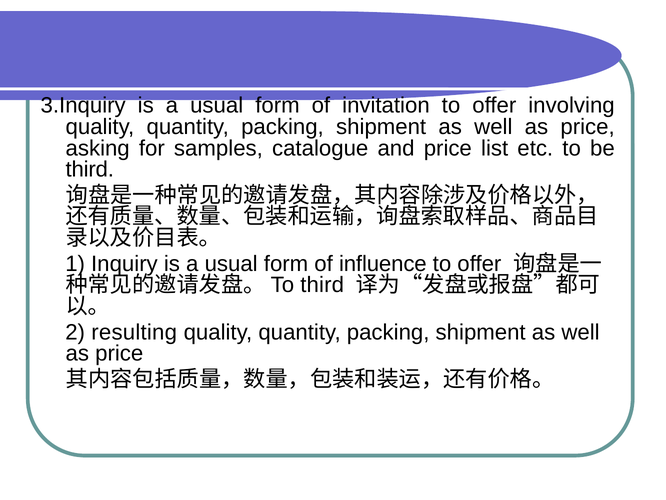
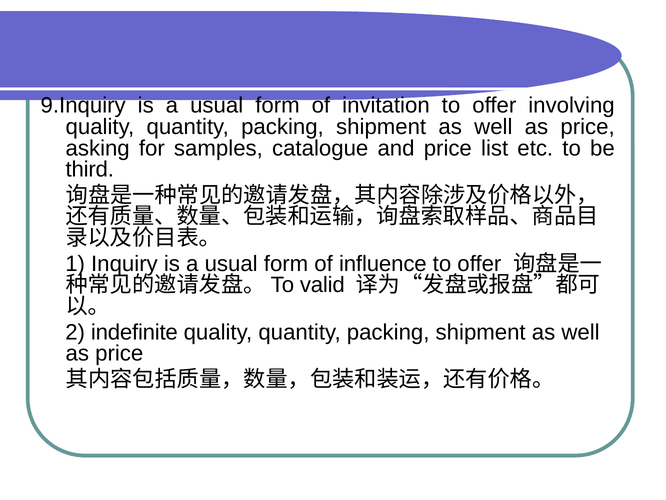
3.Inquiry: 3.Inquiry -> 9.Inquiry
third at (322, 285): third -> valid
resulting: resulting -> indefinite
